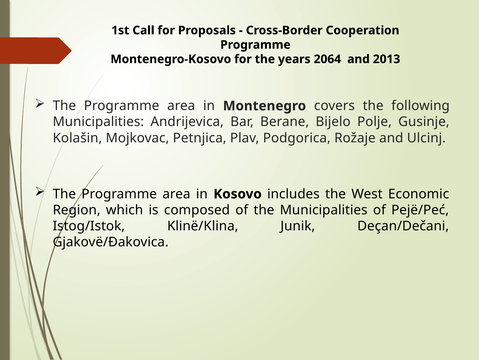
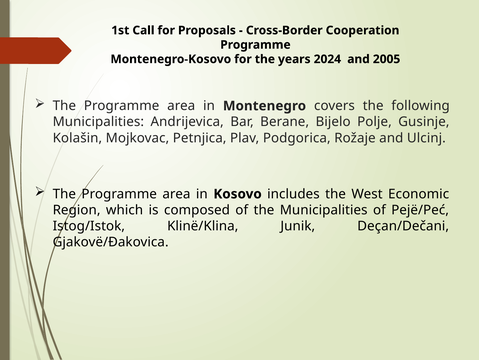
2064: 2064 -> 2024
2013: 2013 -> 2005
